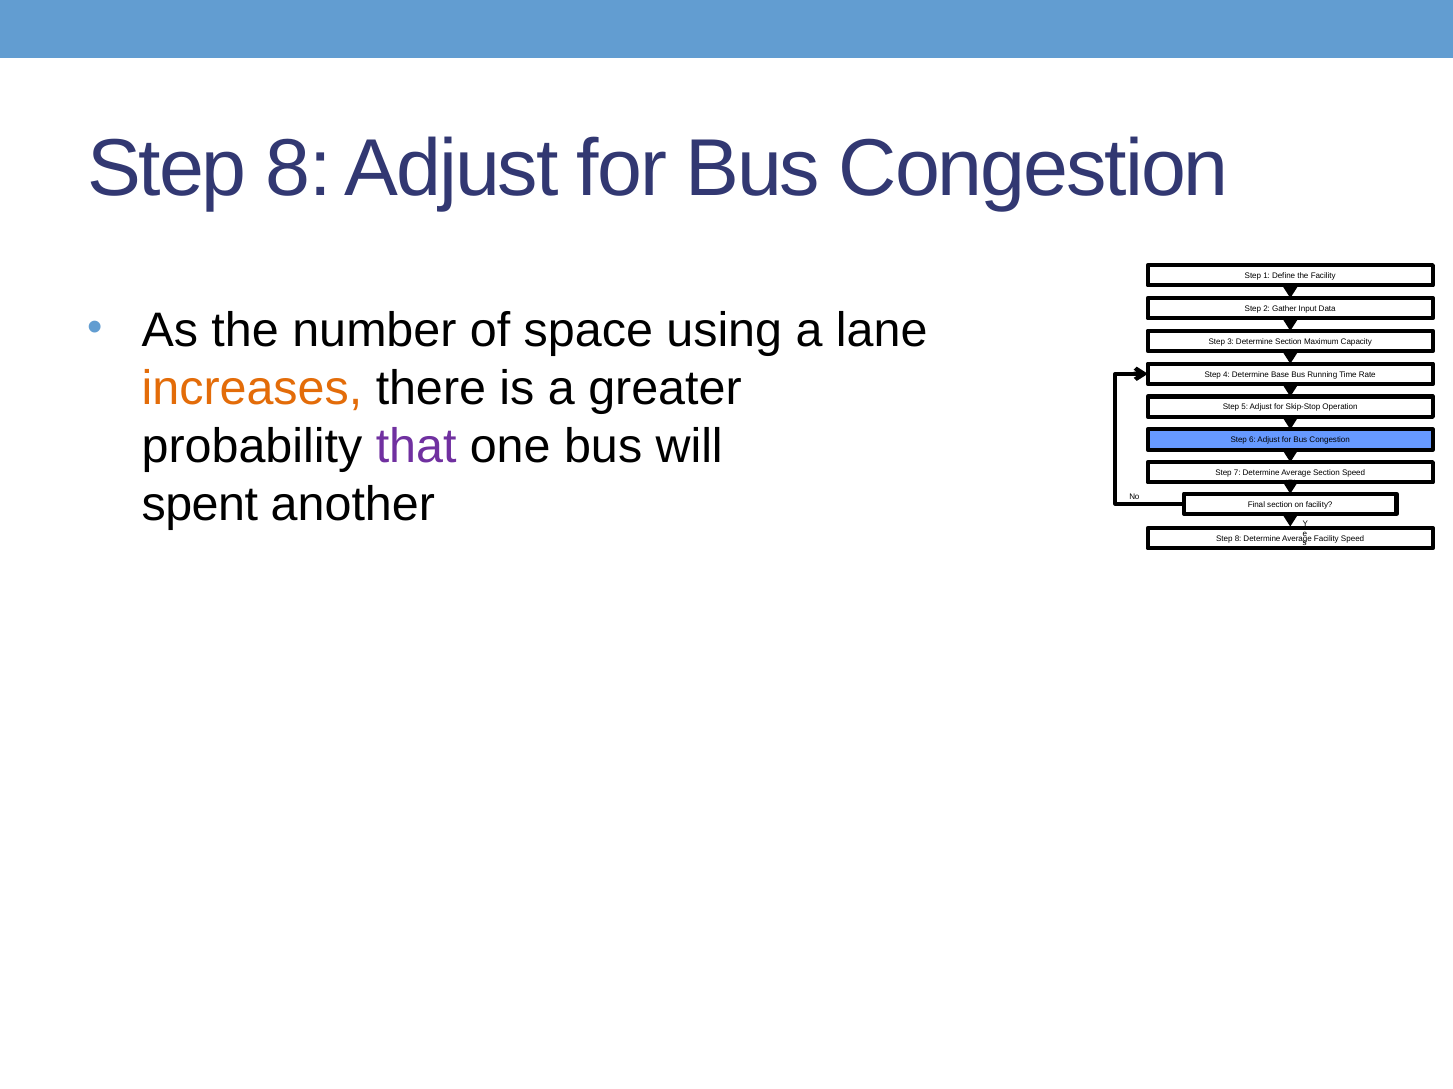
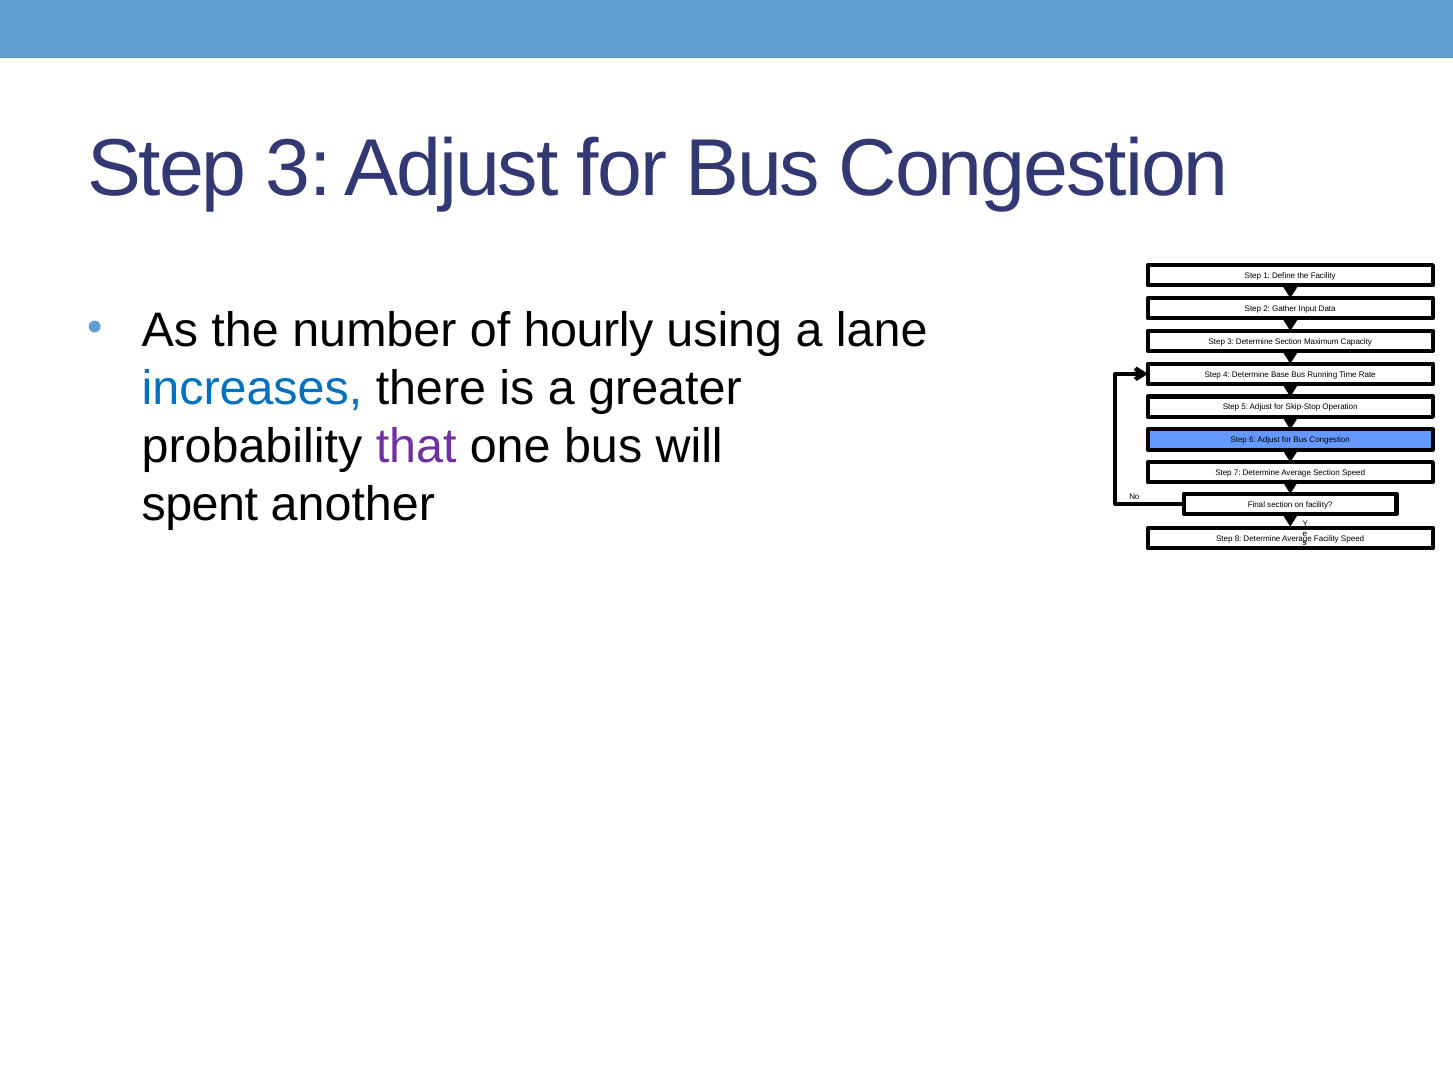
8 at (298, 169): 8 -> 3
space: space -> hourly
increases colour: orange -> blue
